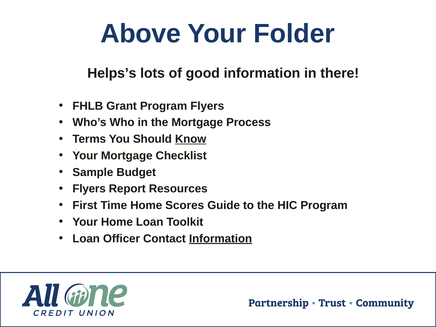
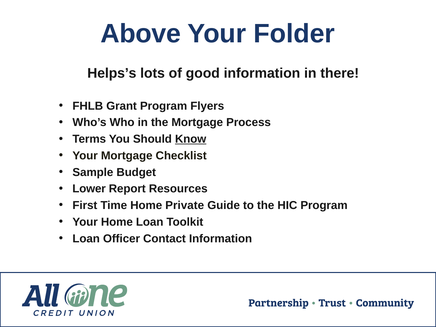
Flyers at (89, 189): Flyers -> Lower
Scores: Scores -> Private
Information at (221, 239) underline: present -> none
